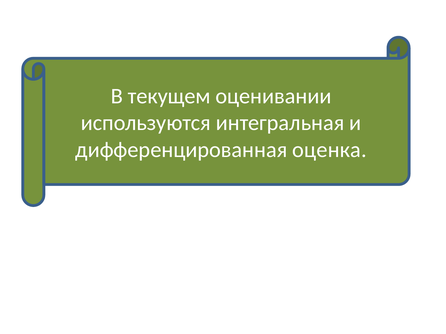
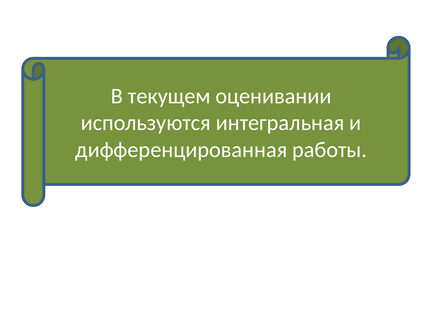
оценка: оценка -> работы
